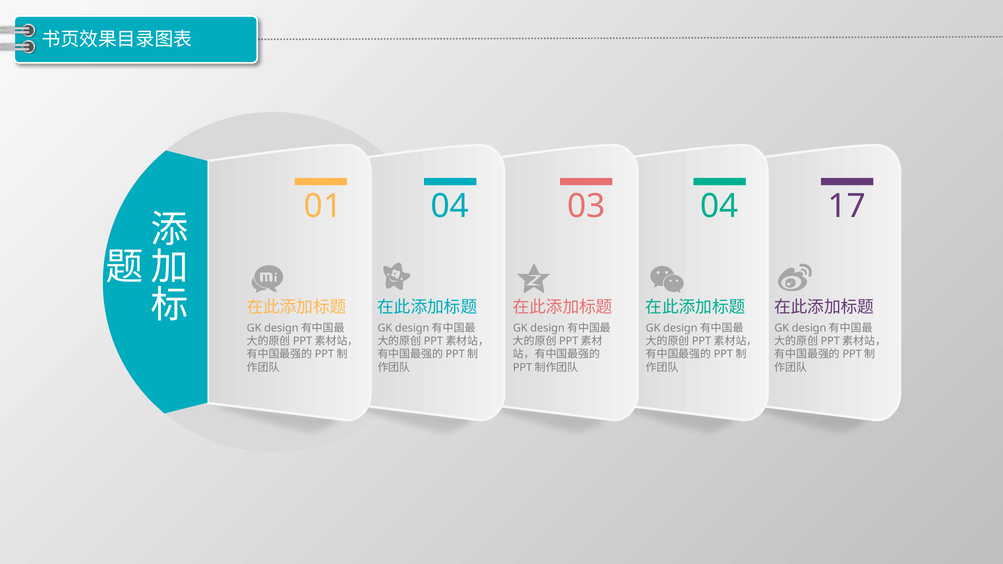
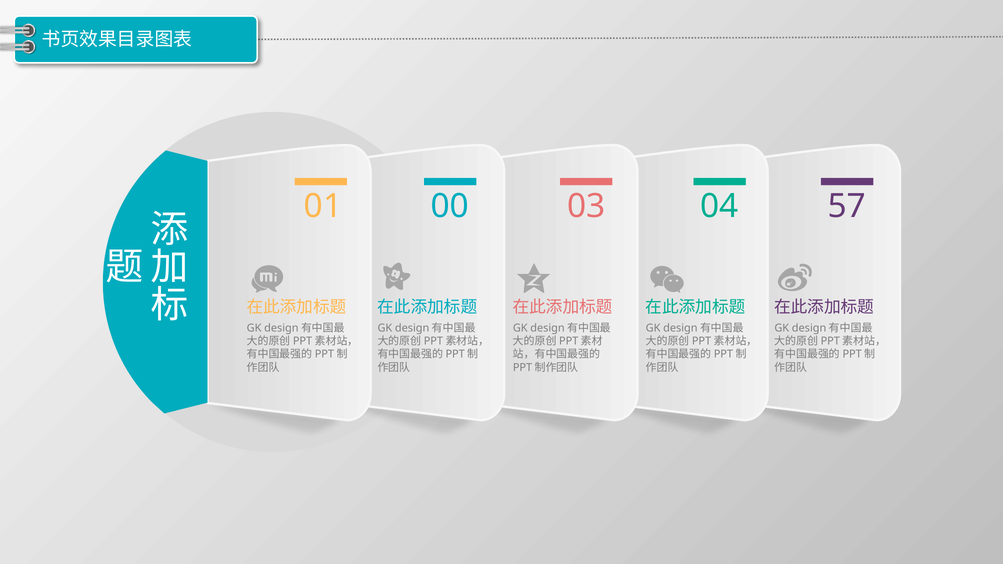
01 04: 04 -> 00
17: 17 -> 57
